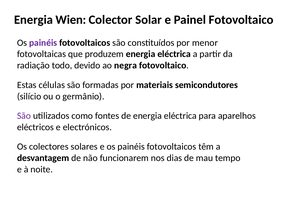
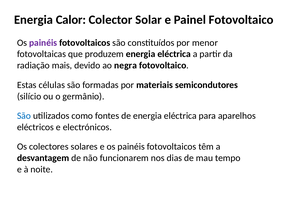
Wien: Wien -> Calor
todo: todo -> mais
São at (24, 116) colour: purple -> blue
